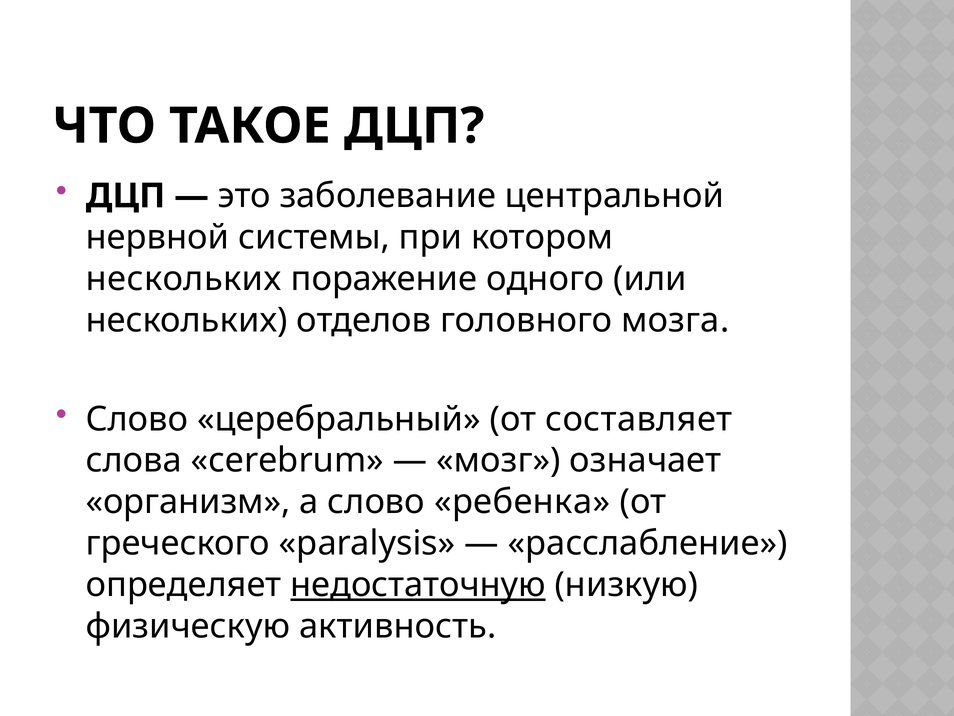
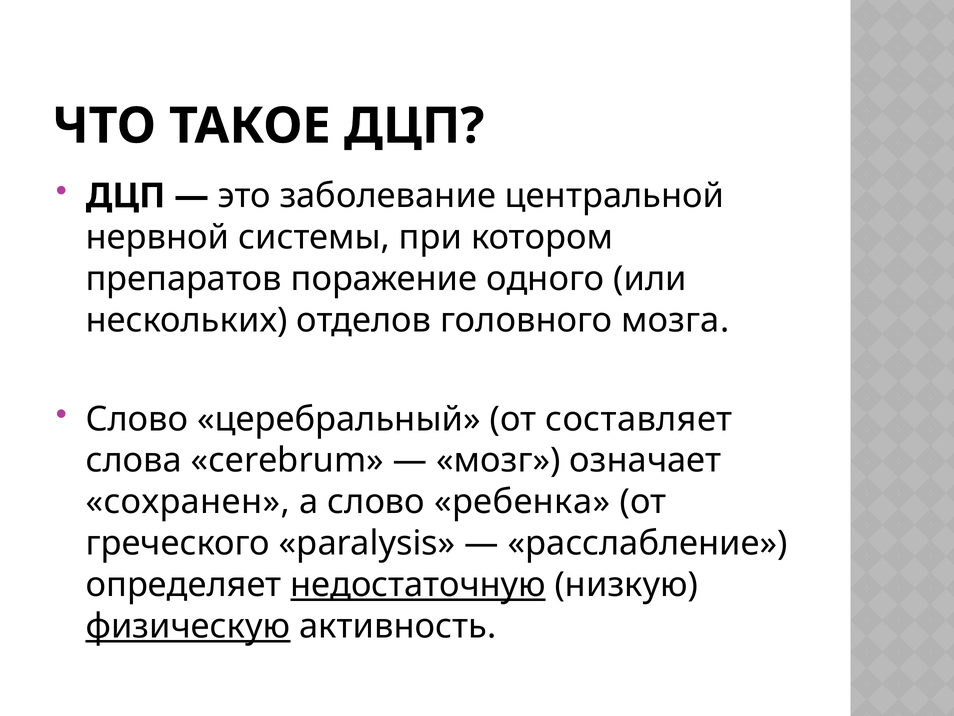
нескольких at (184, 279): нескольких -> препаратов
организм: организм -> сохранен
физическую underline: none -> present
